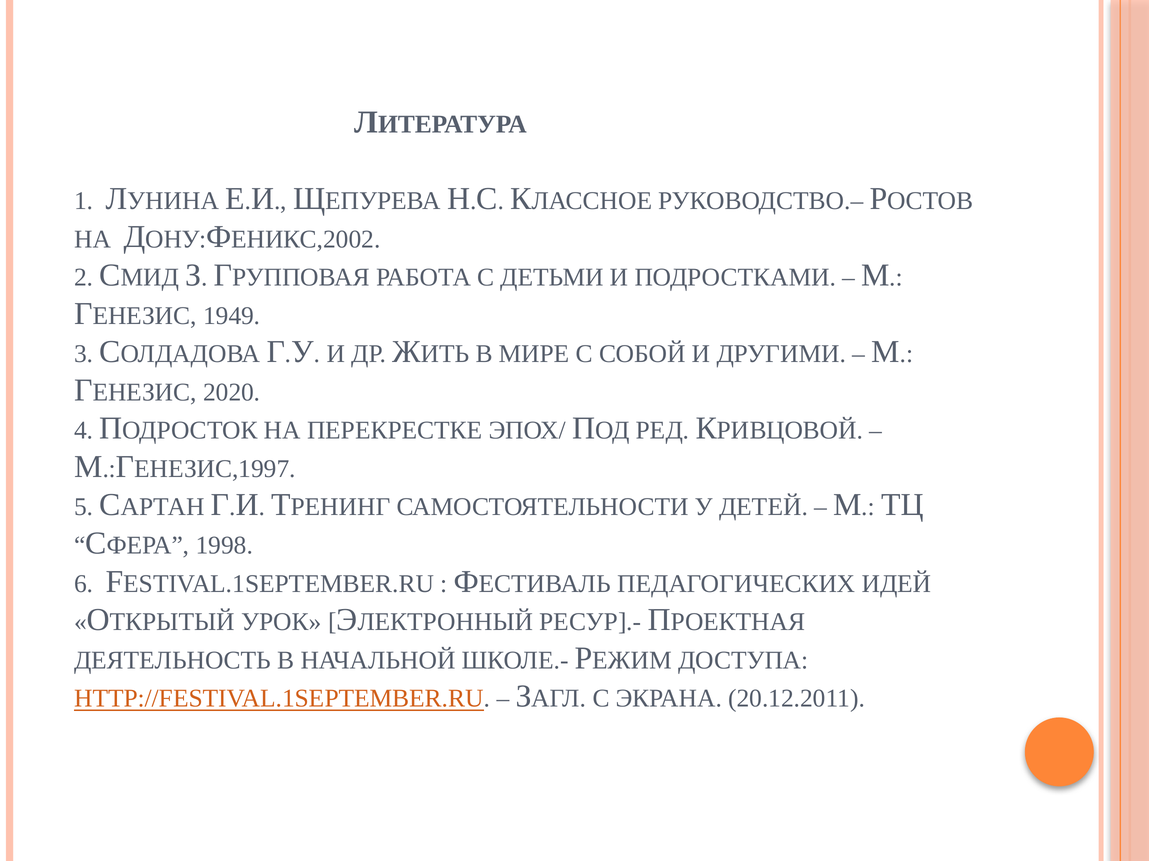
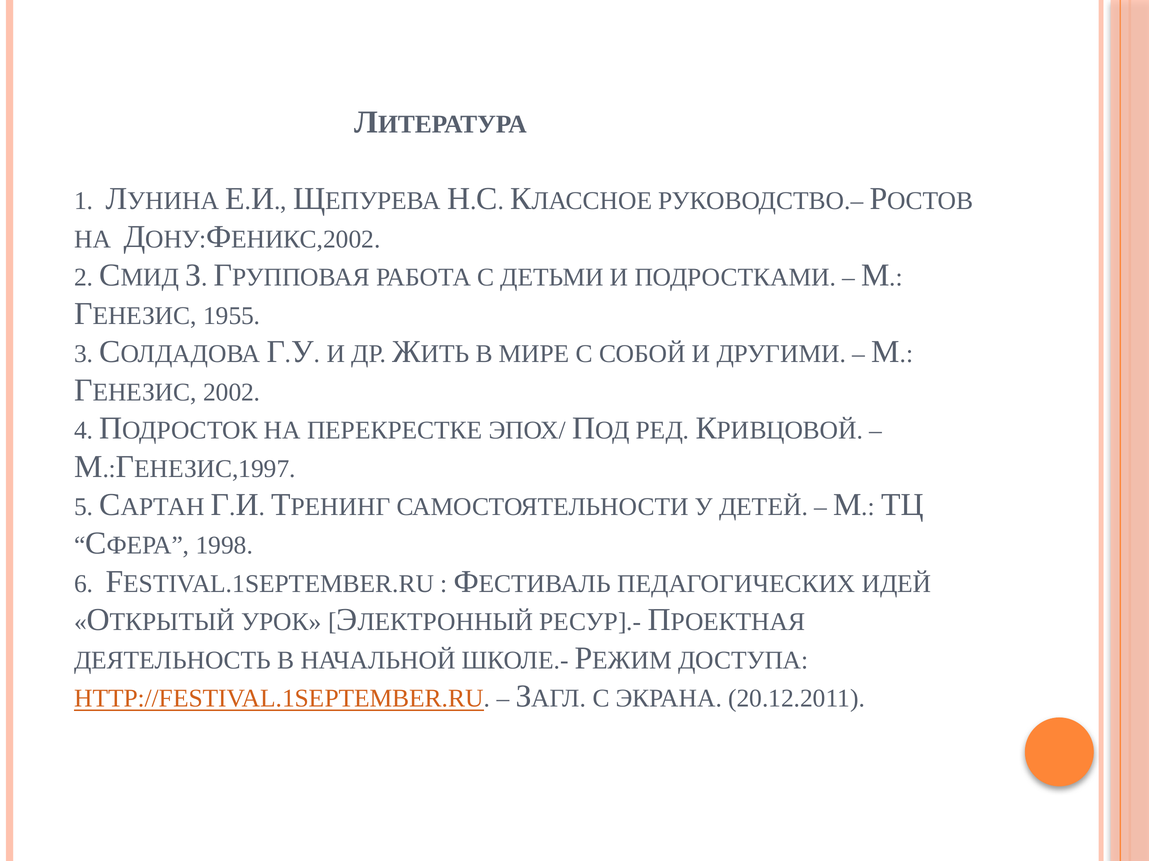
1949: 1949 -> 1955
2020: 2020 -> 2002
